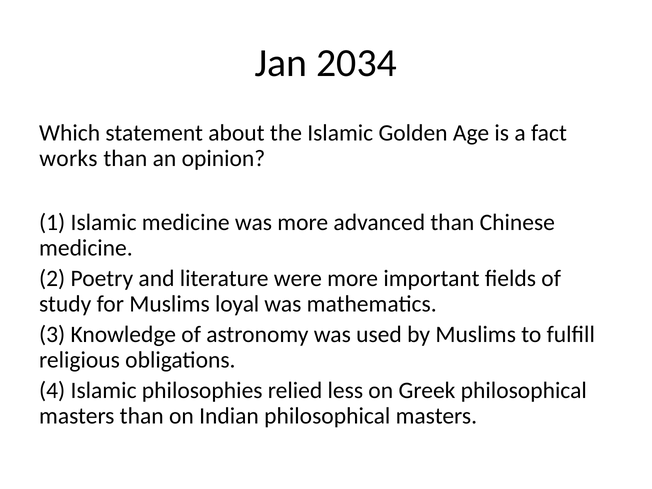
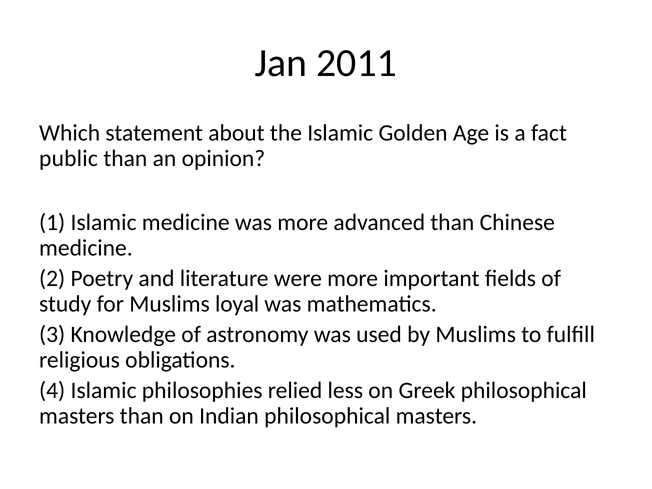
2034: 2034 -> 2011
works: works -> public
